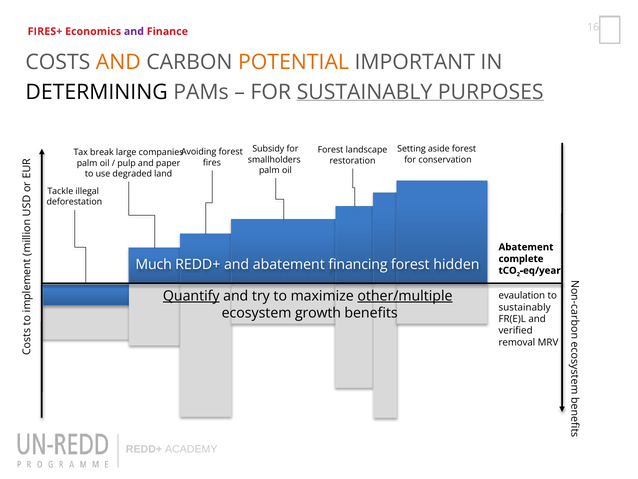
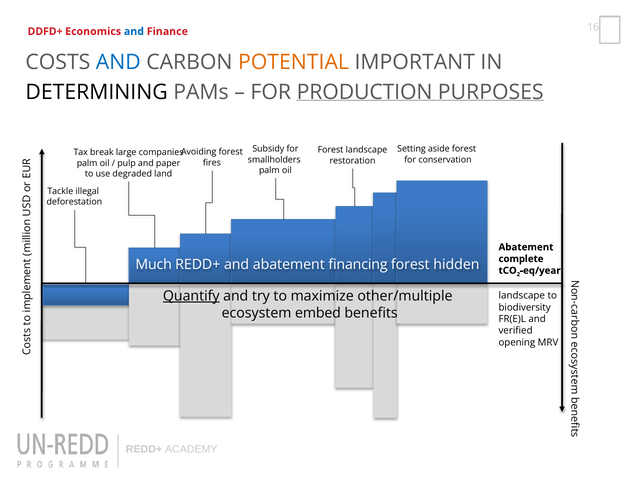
FIRES+: FIRES+ -> DDFD+
and at (134, 31) colour: purple -> blue
AND at (118, 62) colour: orange -> blue
FOR SUSTAINABLY: SUSTAINABLY -> PRODUCTION
other/multiple underline: present -> none
evaulation at (522, 295): evaulation -> landscape
sustainably at (525, 307): sustainably -> biodiversity
growth: growth -> embed
removal: removal -> opening
